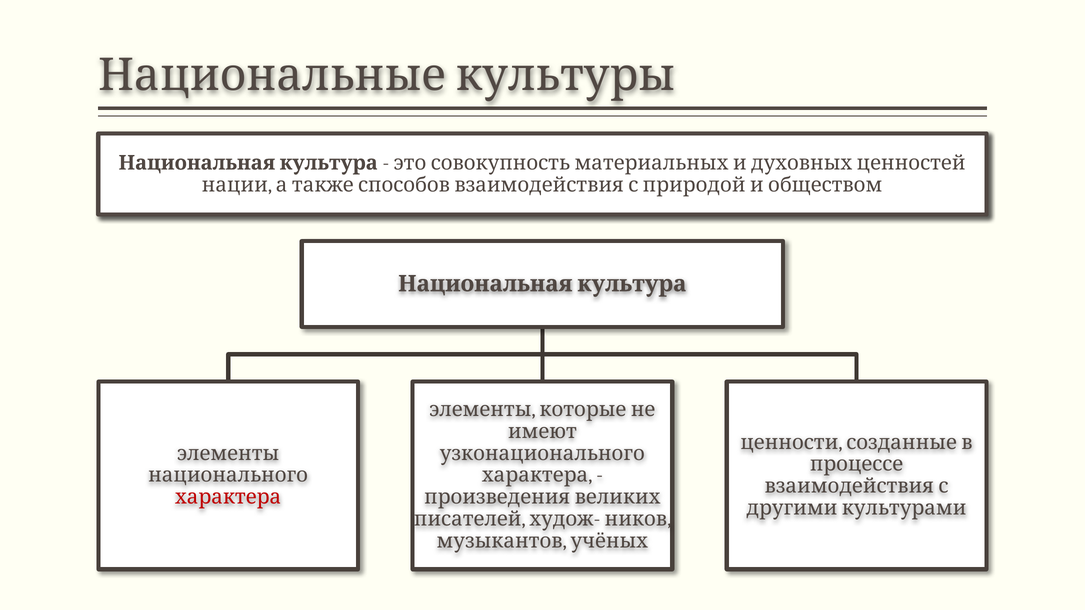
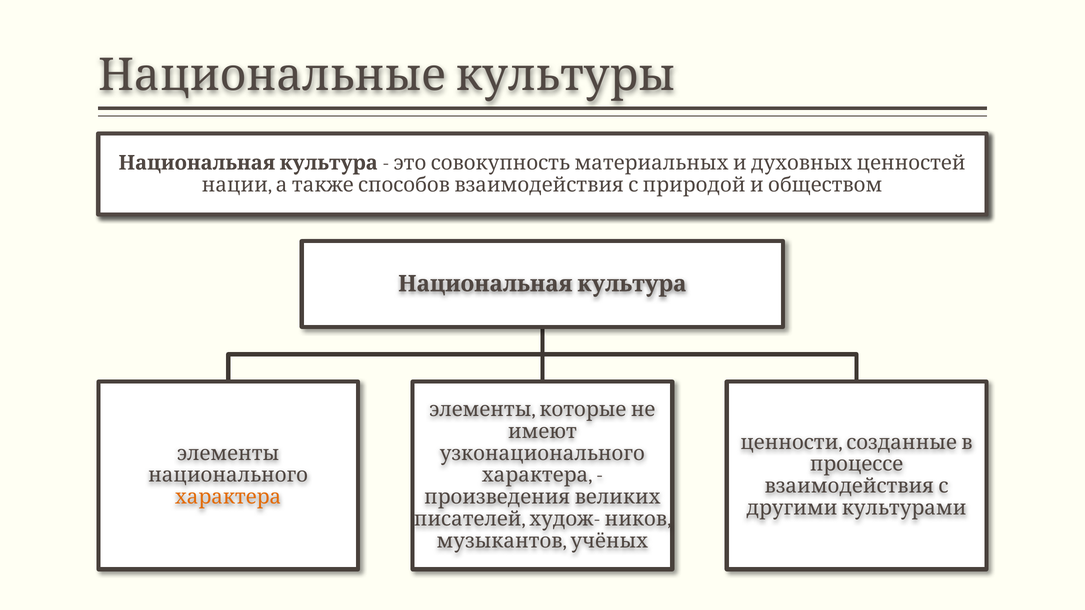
характера at (228, 497) colour: red -> orange
